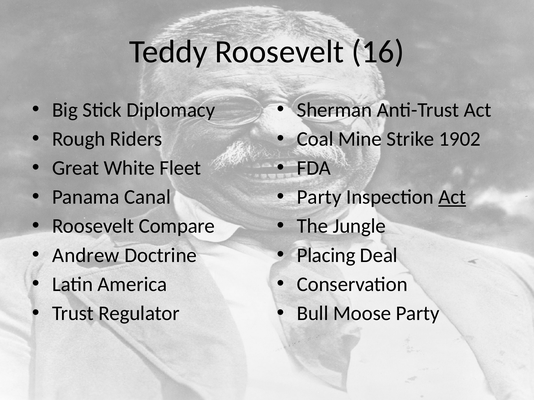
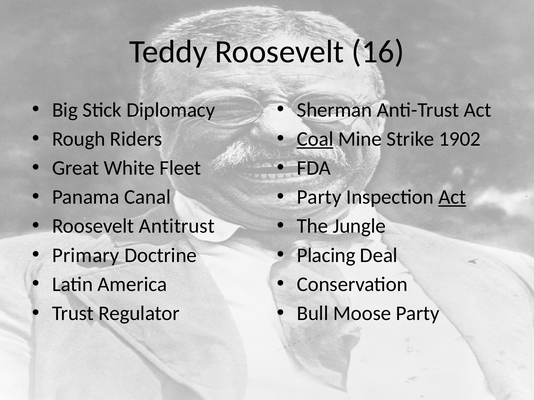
Coal underline: none -> present
Compare: Compare -> Antitrust
Andrew: Andrew -> Primary
